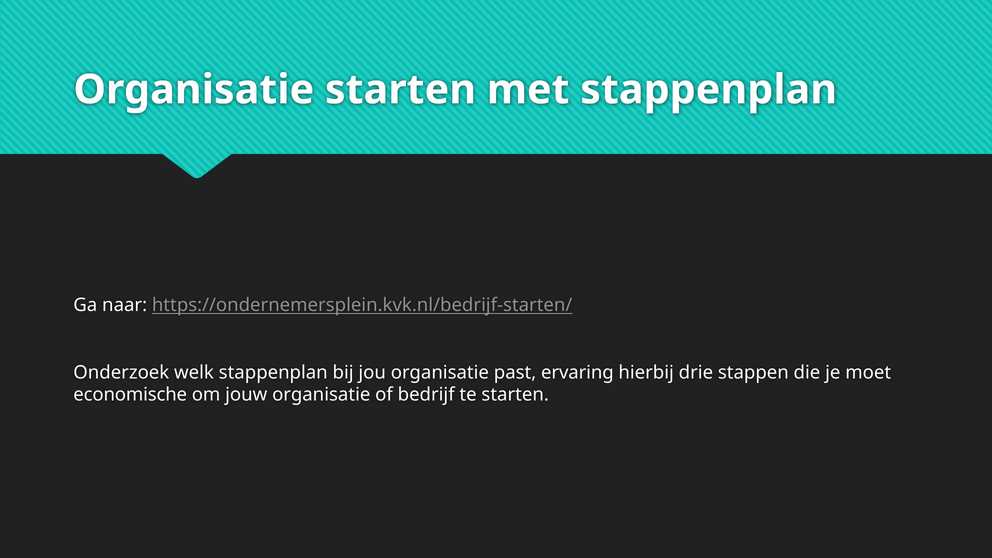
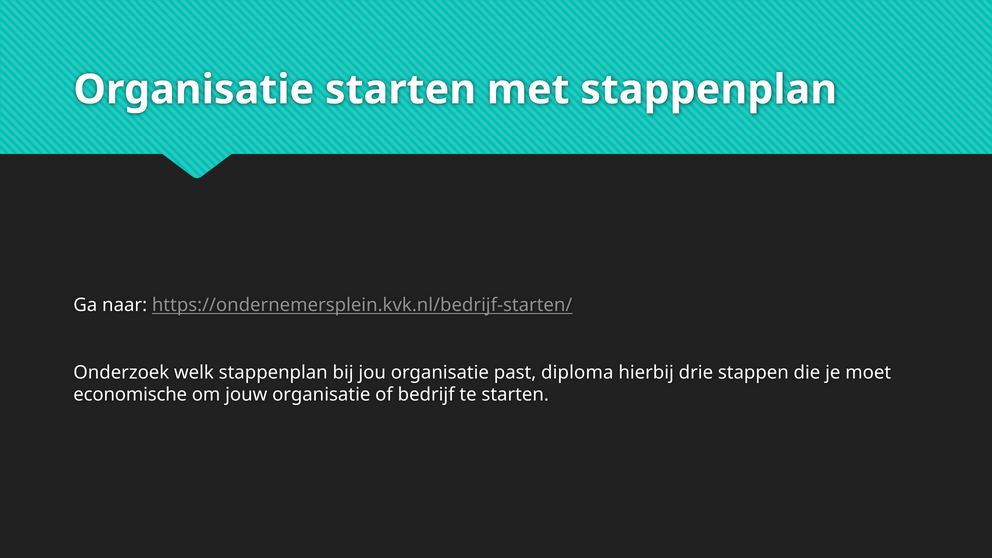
ervaring: ervaring -> diploma
